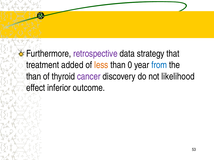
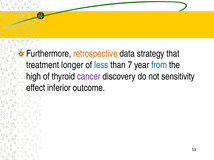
retrospective colour: purple -> orange
added: added -> longer
less colour: orange -> blue
0: 0 -> 7
than at (34, 77): than -> high
likelihood: likelihood -> sensitivity
